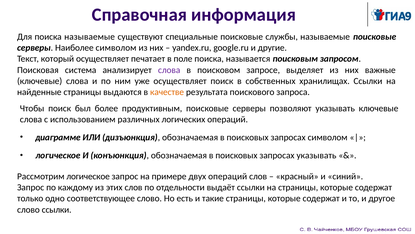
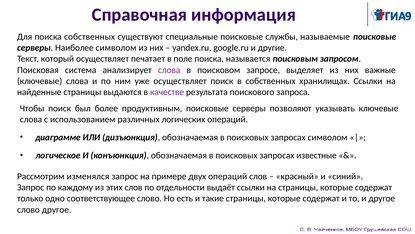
поиска называемые: называемые -> собственных
качестве colour: orange -> purple
запросах указывать: указывать -> известные
Рассмотрим логическое: логическое -> изменялся
слово ссылки: ссылки -> другое
